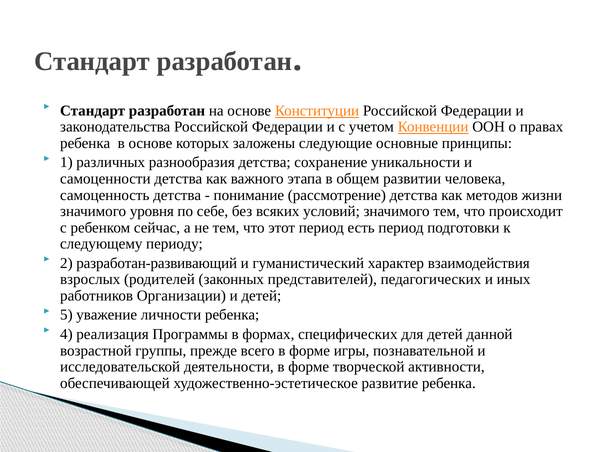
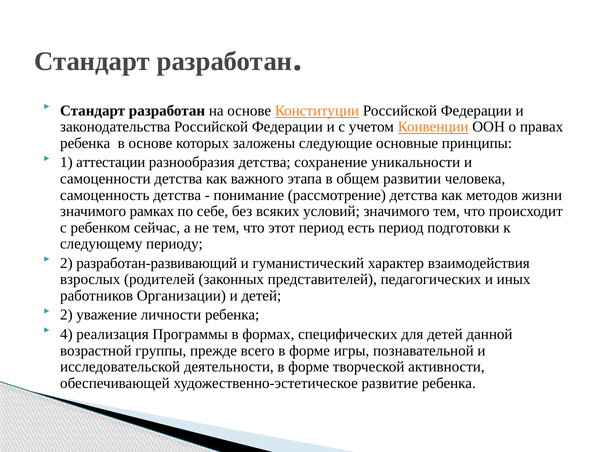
различных: различных -> аттестации
уровня: уровня -> рамках
5 at (66, 315): 5 -> 2
